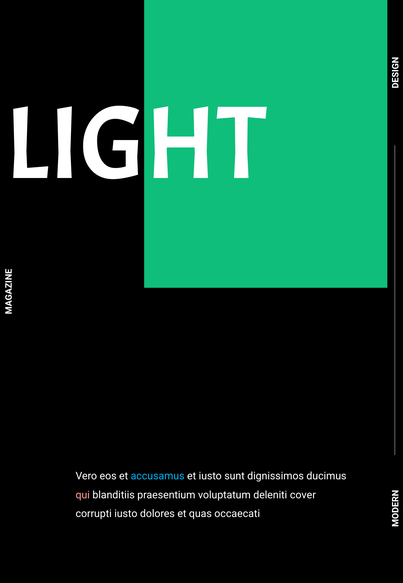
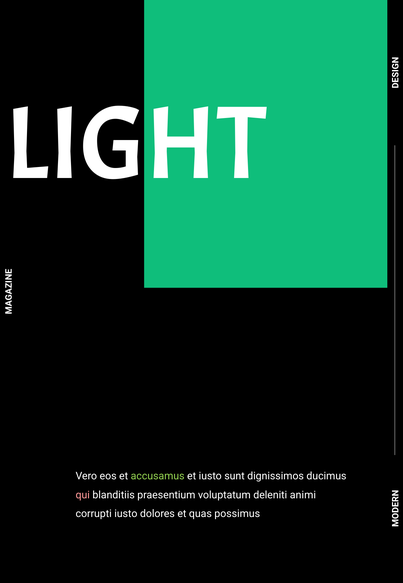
accusamus colour: light blue -> light green
cover: cover -> animi
occaecati: occaecati -> possimus
